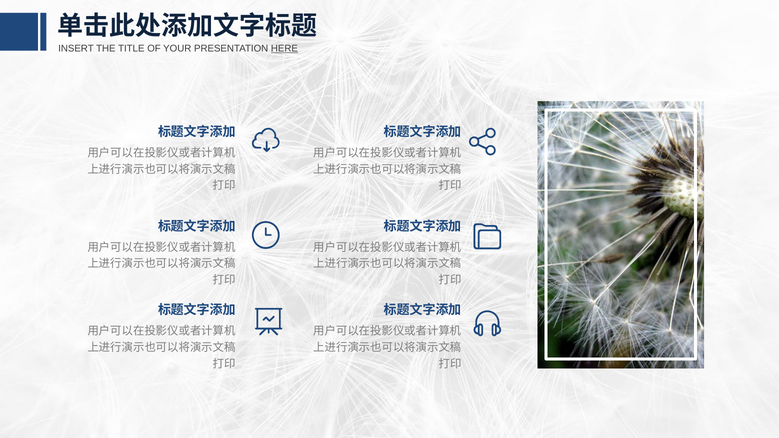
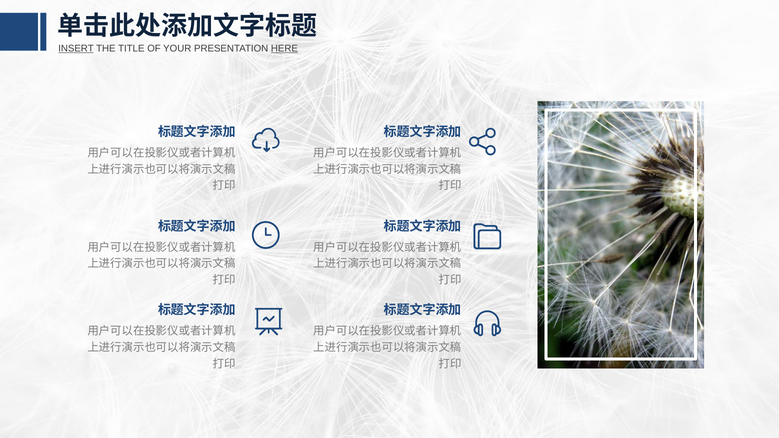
INSERT underline: none -> present
